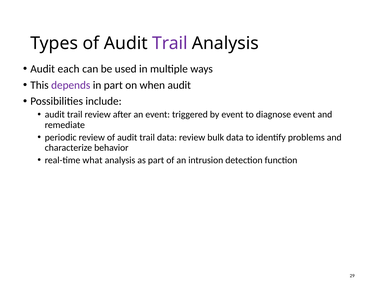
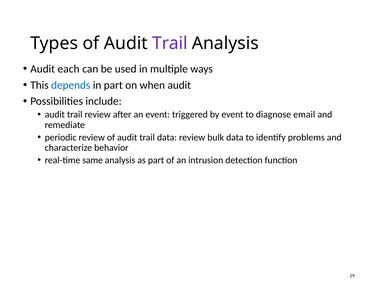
depends colour: purple -> blue
diagnose event: event -> email
what: what -> same
